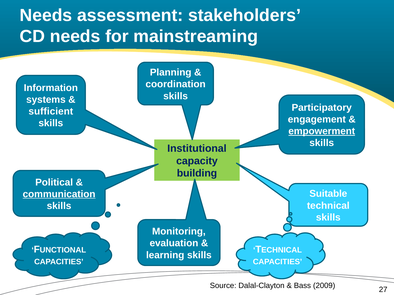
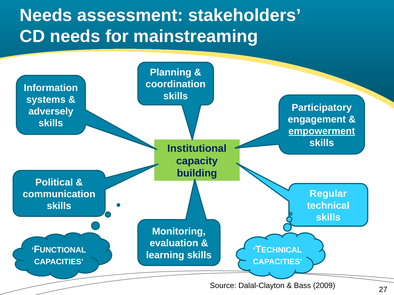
sufficient: sufficient -> adversely
Suitable: Suitable -> Regular
communication underline: present -> none
